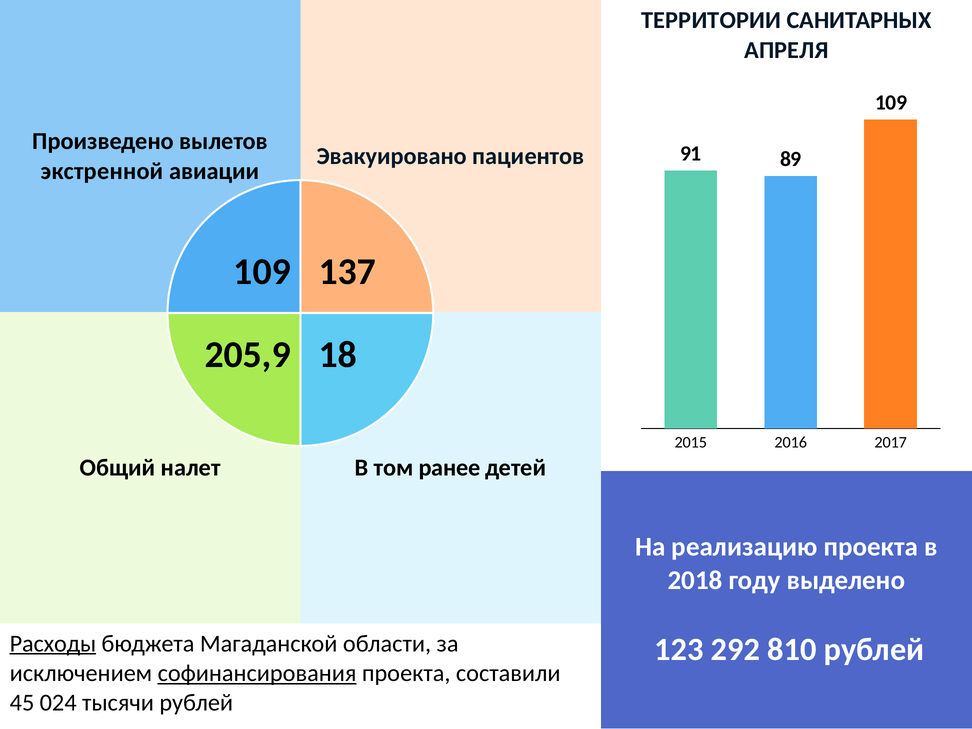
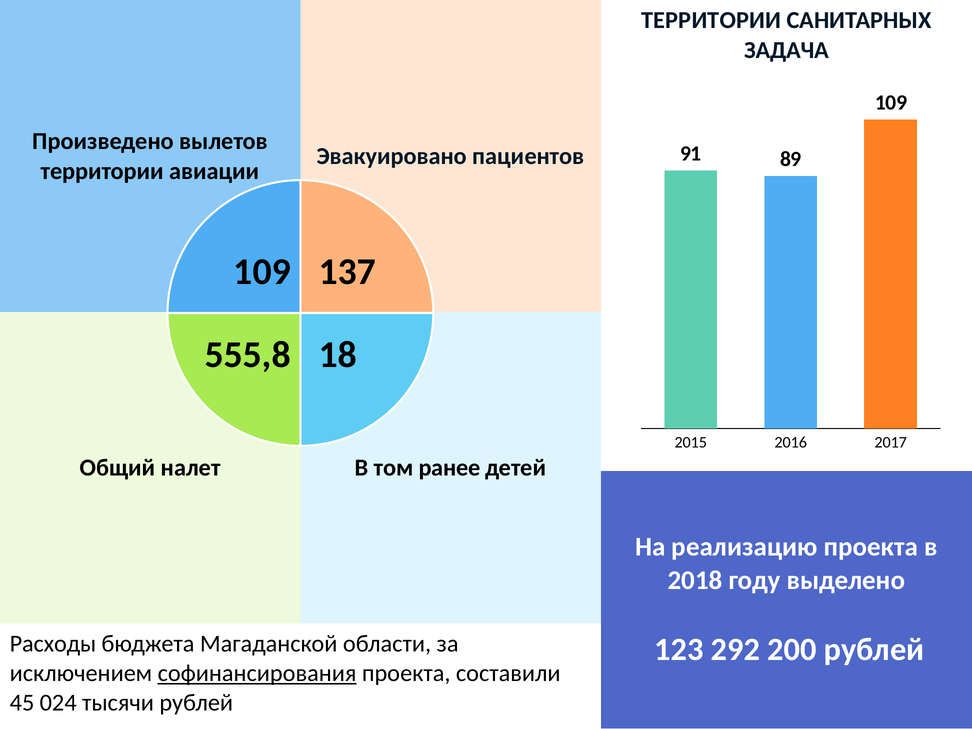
АПРЕЛЯ: АПРЕЛЯ -> ЗАДАЧА
экстренной at (102, 171): экстренной -> территории
205,9: 205,9 -> 555,8
Расходы underline: present -> none
810: 810 -> 200
